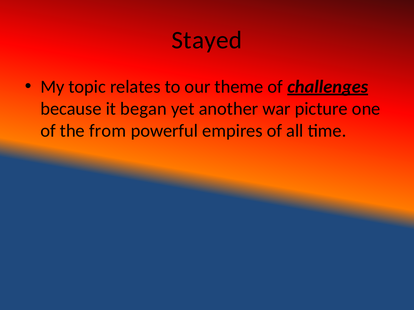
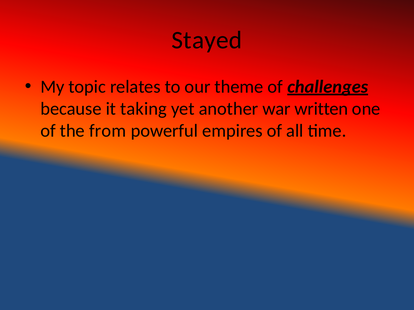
began: began -> taking
picture: picture -> written
